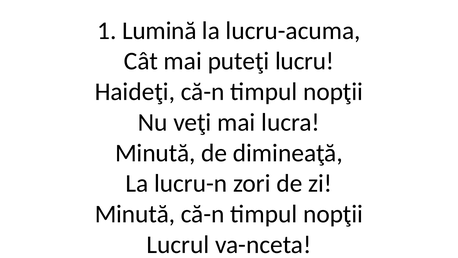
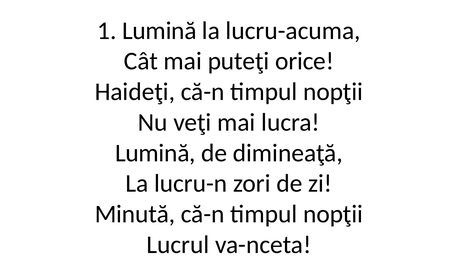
lucru: lucru -> orice
Minută at (155, 153): Minută -> Lumină
